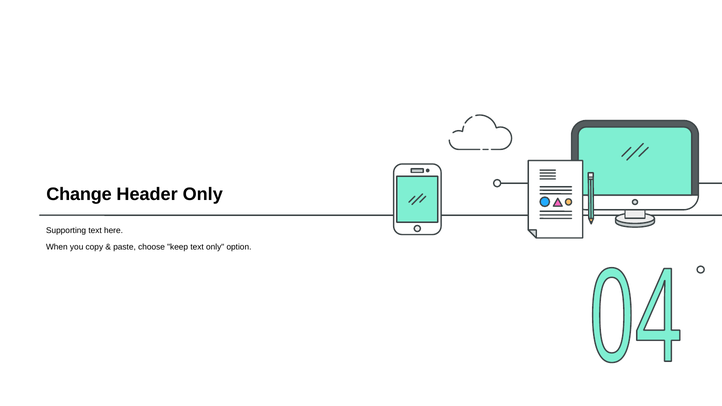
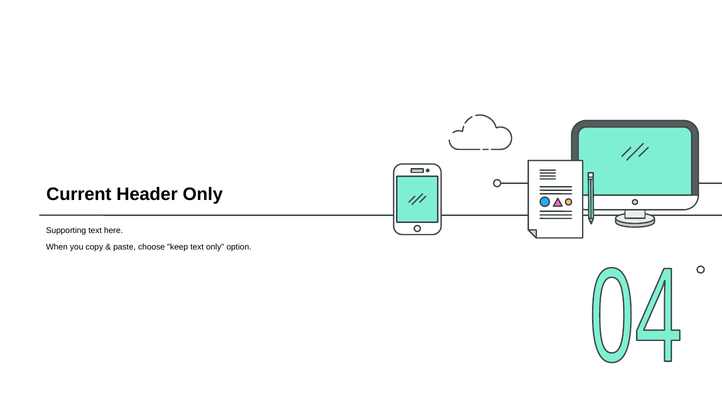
Change: Change -> Current
